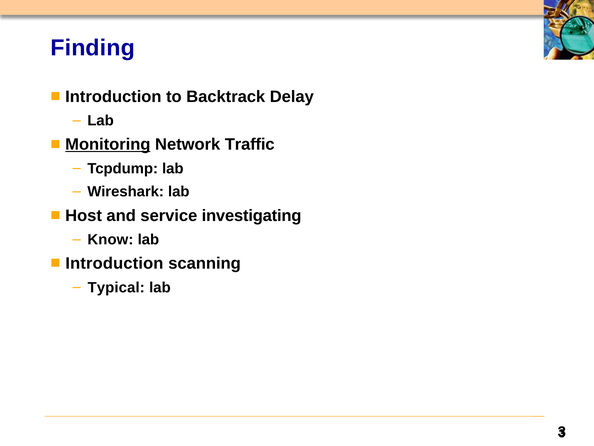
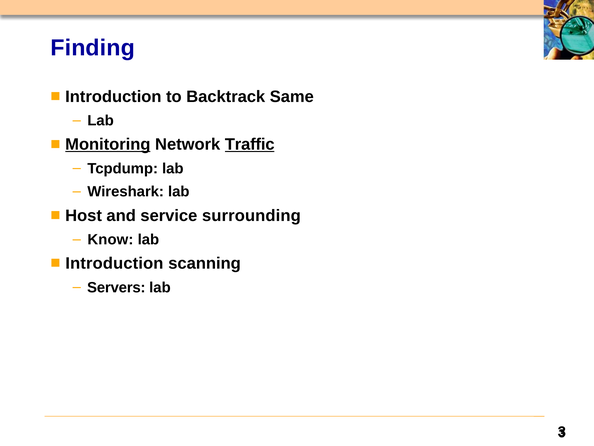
Delay: Delay -> Same
Traffic underline: none -> present
investigating: investigating -> surrounding
Typical: Typical -> Servers
